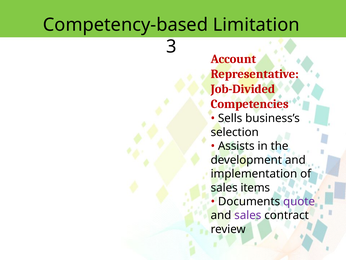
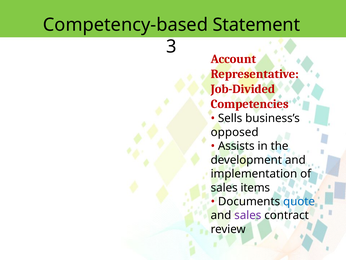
Limitation: Limitation -> Statement
selection: selection -> opposed
quote colour: purple -> blue
